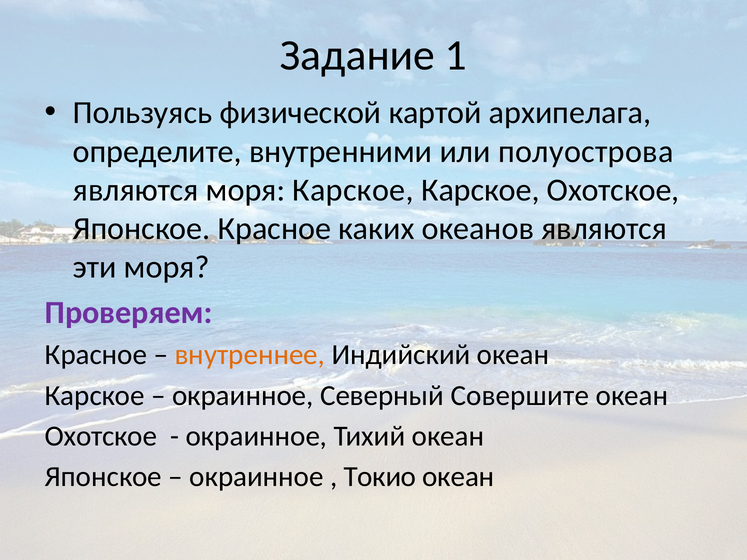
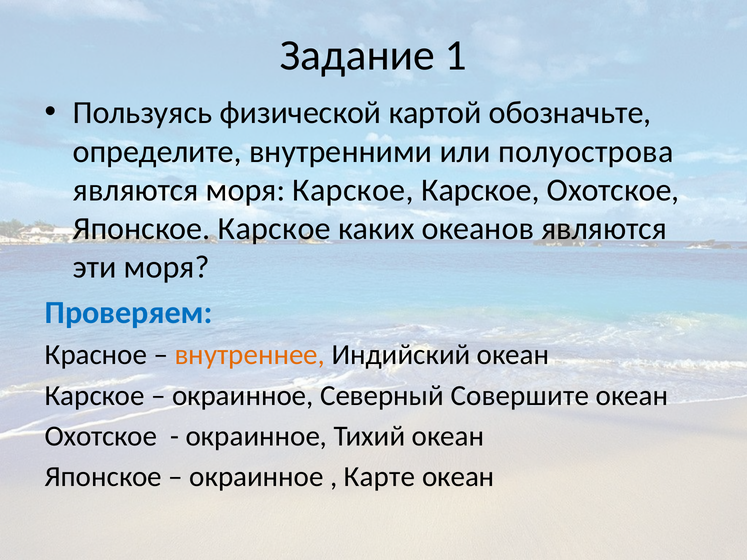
архипелага: архипелага -> обозначьте
Японское Красное: Красное -> Карское
Проверяем colour: purple -> blue
Токио: Токио -> Карте
